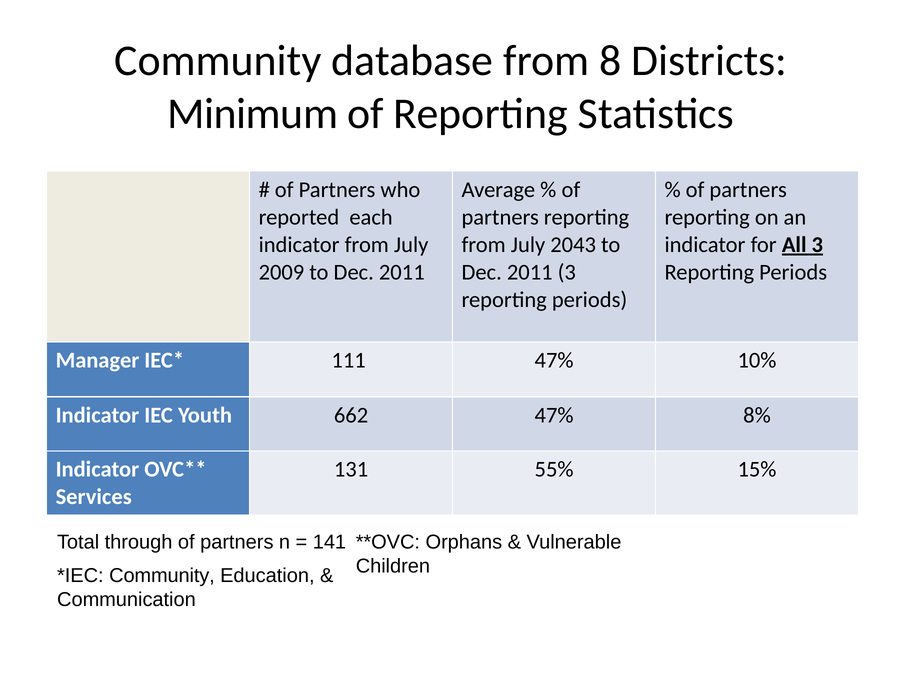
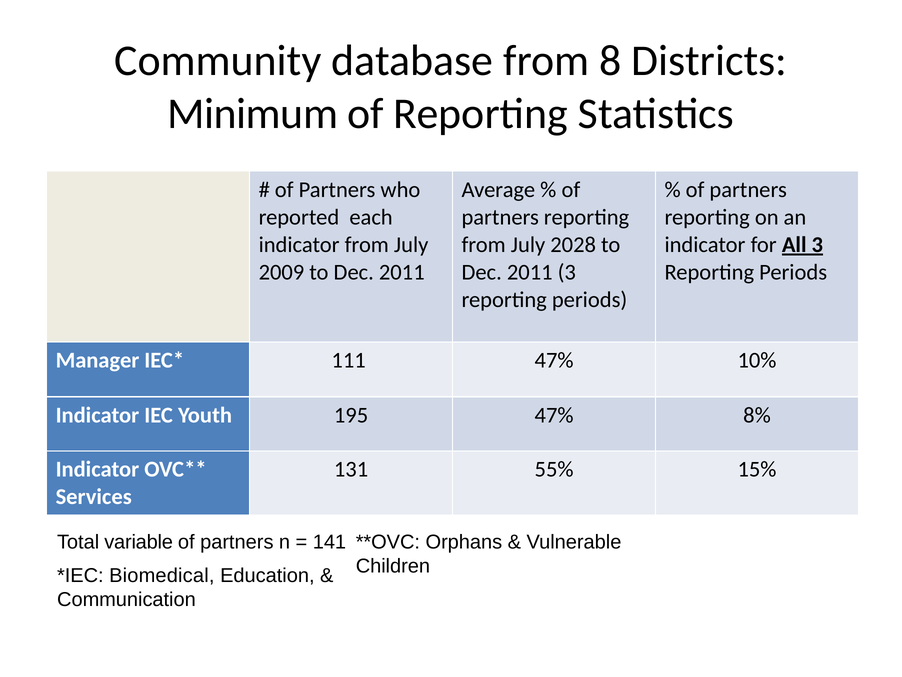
2043: 2043 -> 2028
662: 662 -> 195
through: through -> variable
Community at (162, 575): Community -> Biomedical
